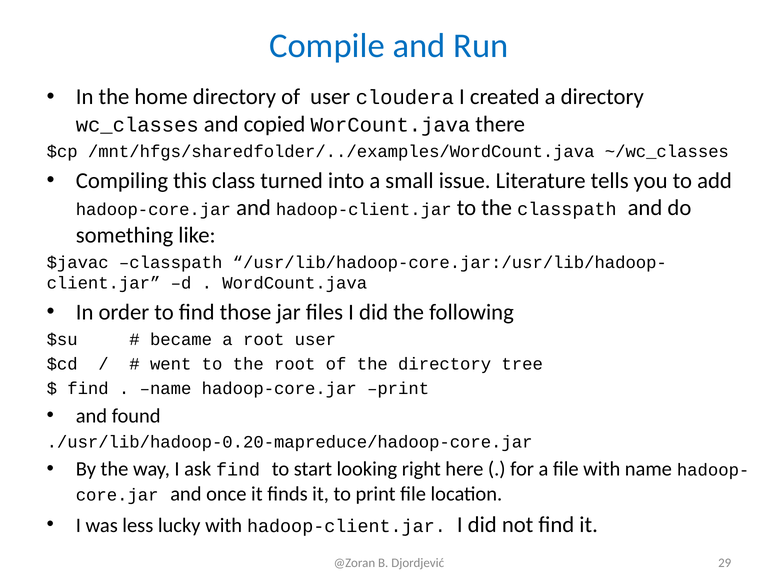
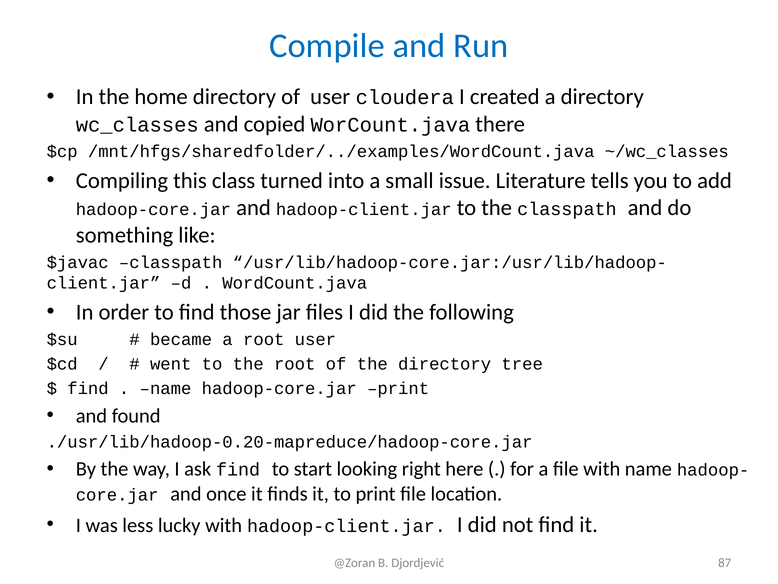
29: 29 -> 87
